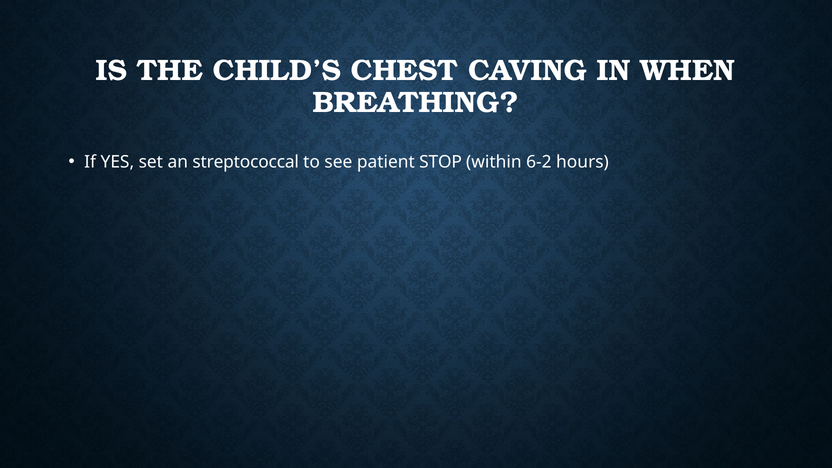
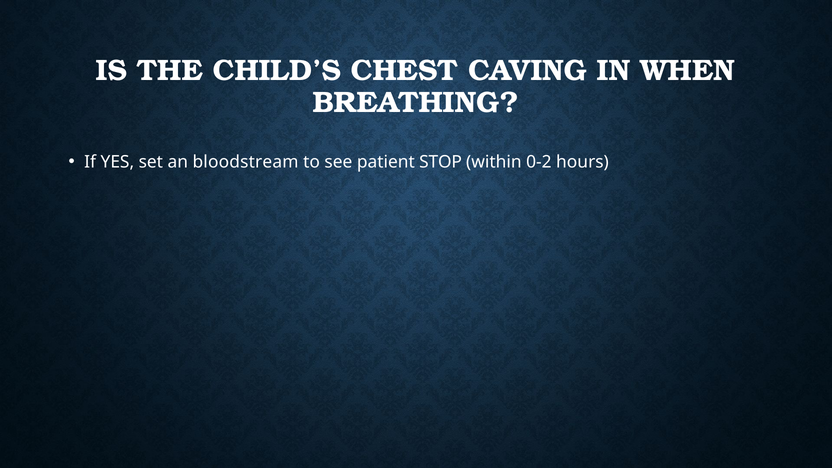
streptococcal: streptococcal -> bloodstream
6-2: 6-2 -> 0-2
